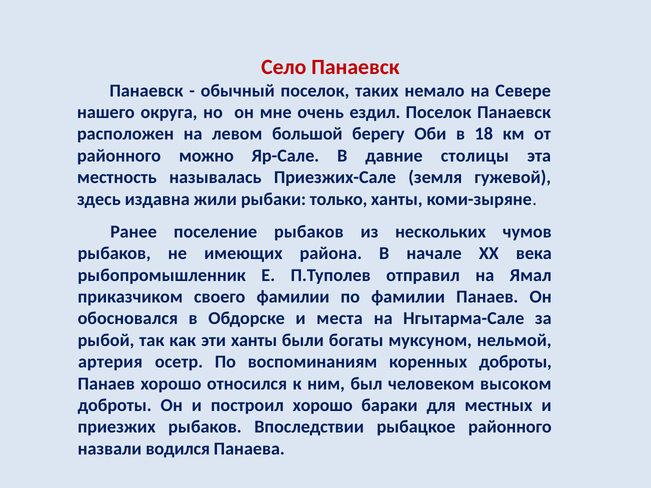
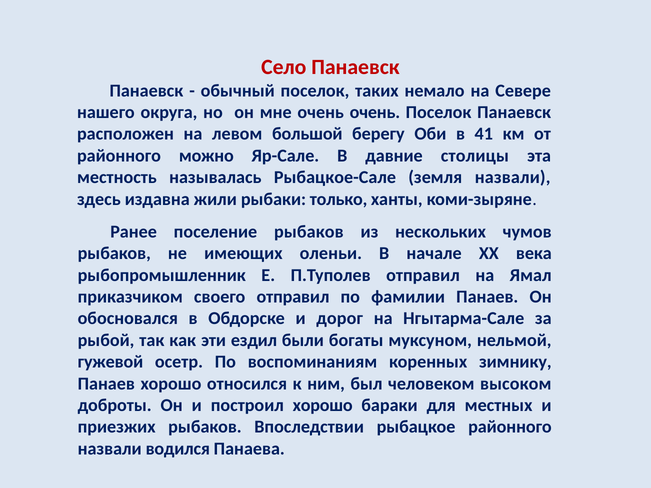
очень ездил: ездил -> очень
18: 18 -> 41
Приезжих-Сале: Приезжих-Сале -> Рыбацкое-Сале
земля гужевой: гужевой -> назвали
района: района -> оленьи
своего фамилии: фамилии -> отправил
места: места -> дорог
эти ханты: ханты -> ездил
артерия: артерия -> гужевой
коренных доброты: доброты -> зимнику
